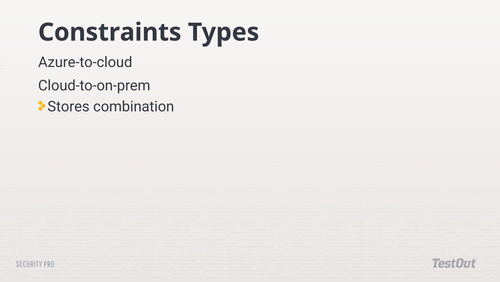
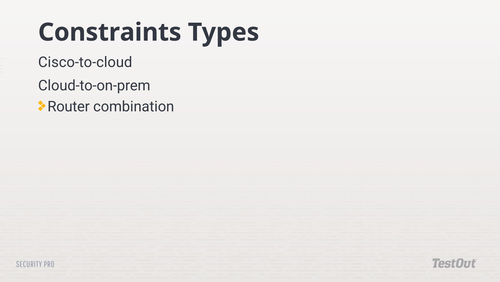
Azure-to-cloud: Azure-to-cloud -> Cisco-to-cloud
Stores: Stores -> Router
